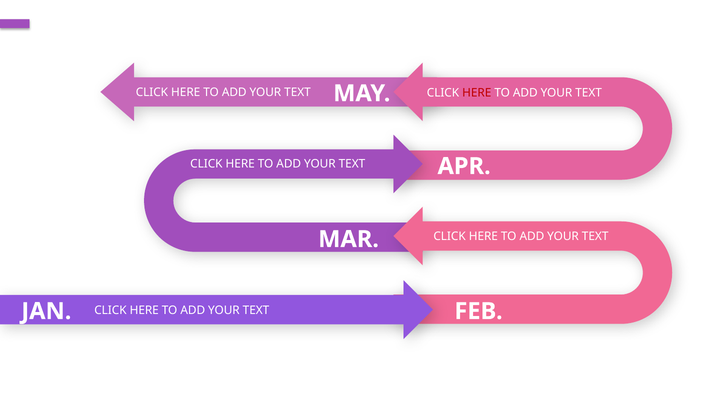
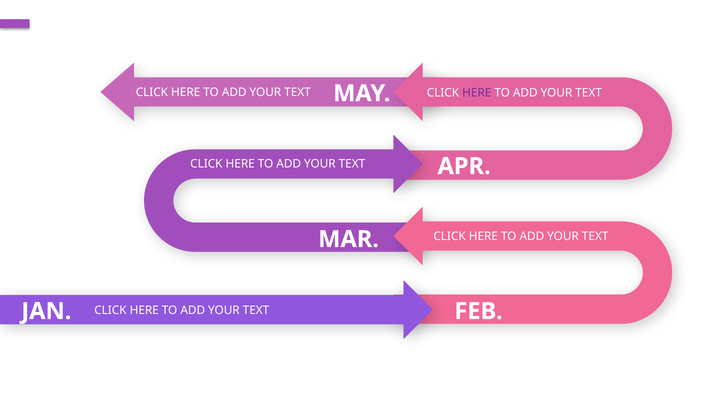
HERE at (477, 93) colour: red -> purple
